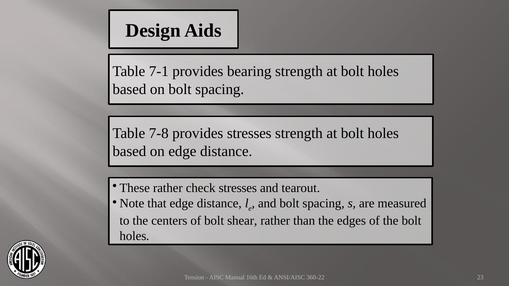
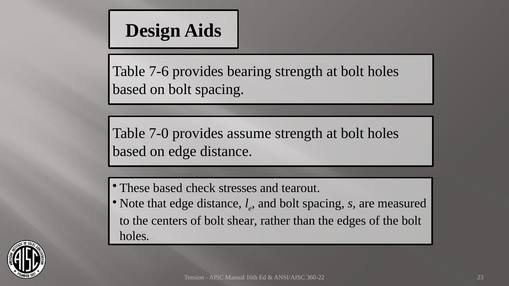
7-1: 7-1 -> 7-6
7-8: 7-8 -> 7-0
provides stresses: stresses -> assume
These rather: rather -> based
